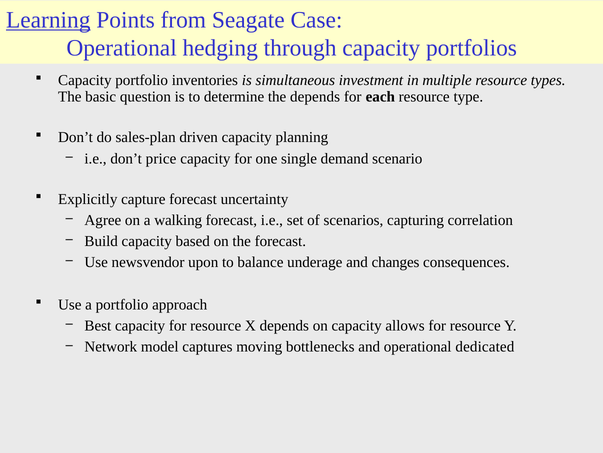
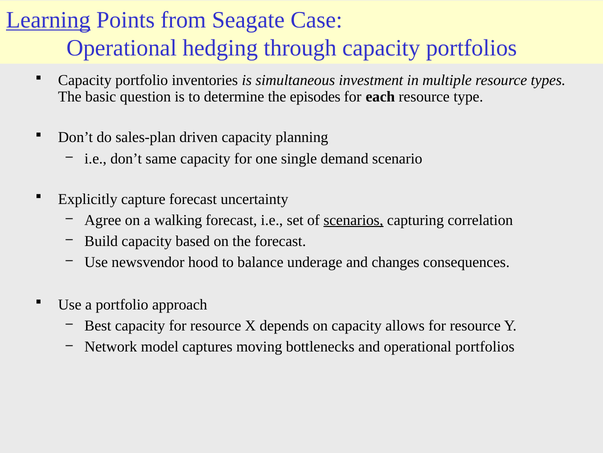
the depends: depends -> episodes
price: price -> same
scenarios underline: none -> present
upon: upon -> hood
operational dedicated: dedicated -> portfolios
